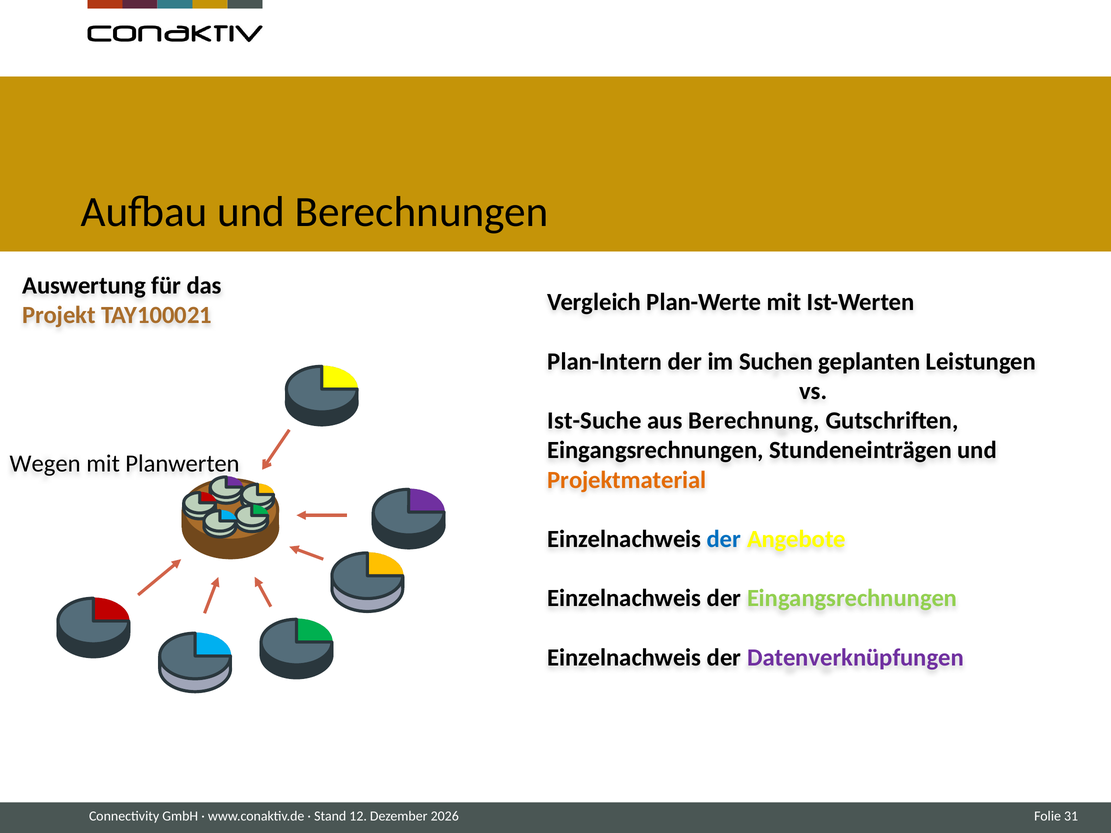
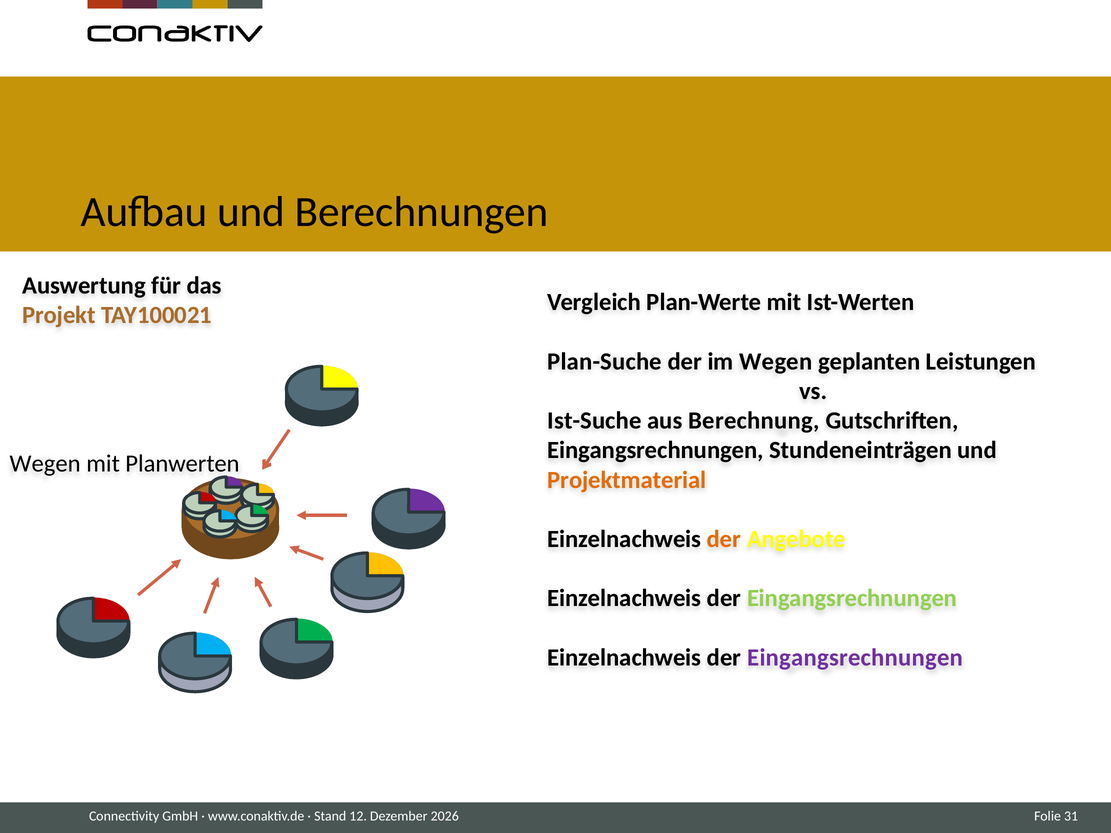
Plan-Intern: Plan-Intern -> Plan-Suche
im Suchen: Suchen -> Wegen
der at (724, 539) colour: blue -> orange
Datenverknüpfungen at (855, 658): Datenverknüpfungen -> Eingangsrechnungen
